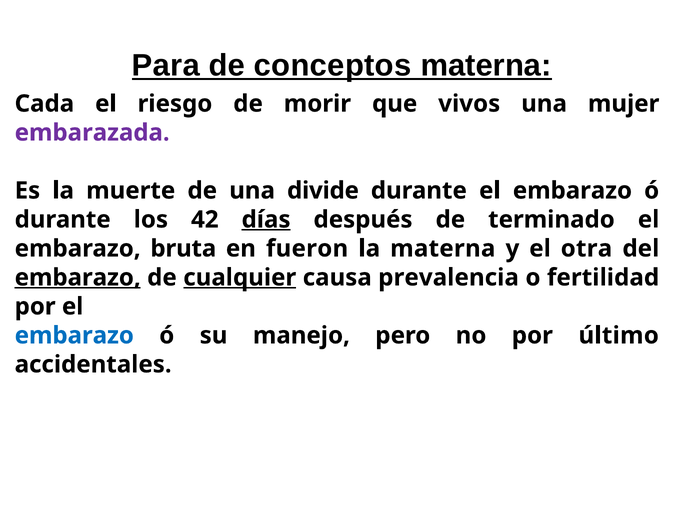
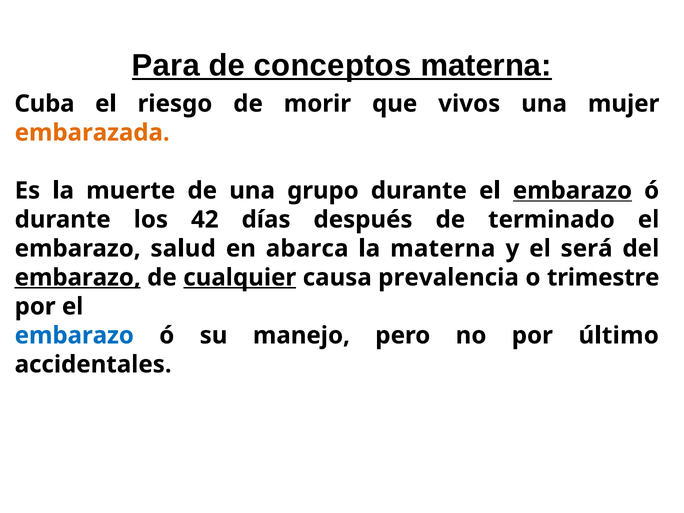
Cada: Cada -> Cuba
embarazada colour: purple -> orange
divide: divide -> grupo
embarazo at (572, 191) underline: none -> present
días underline: present -> none
bruta: bruta -> salud
fueron: fueron -> abarca
otra: otra -> será
fertilidad: fertilidad -> trimestre
